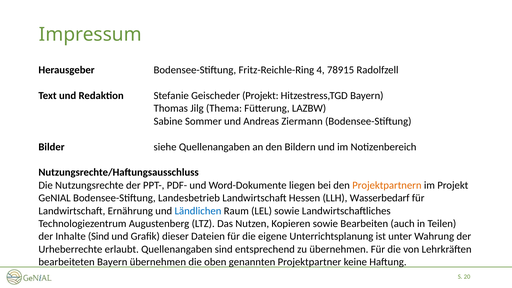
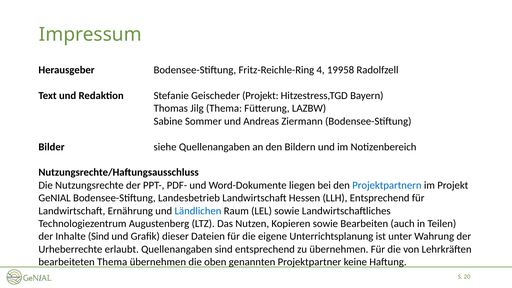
78915: 78915 -> 19958
Projektpartnern colour: orange -> blue
LLH Wasserbedarf: Wasserbedarf -> Entsprechend
bearbeiteten Bayern: Bayern -> Thema
